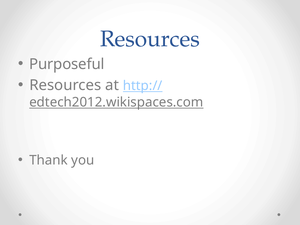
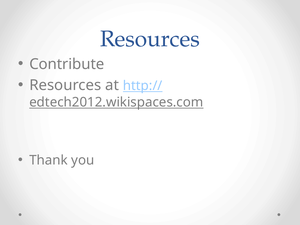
Purposeful: Purposeful -> Contribute
